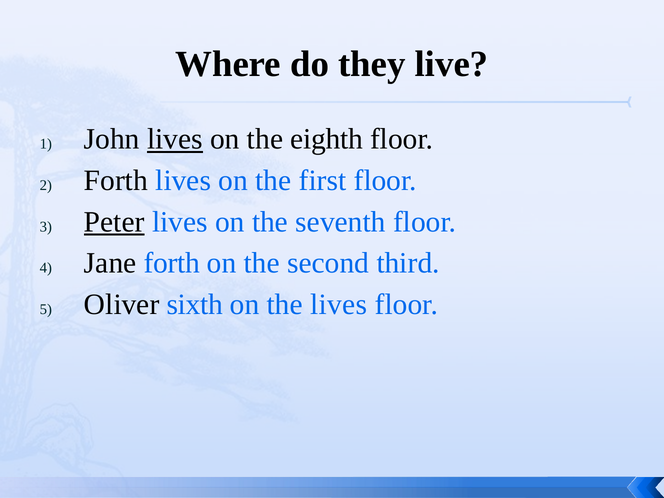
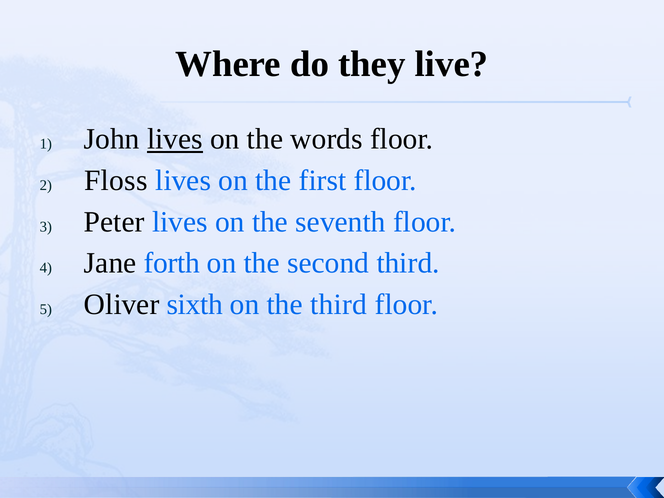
eighth: eighth -> words
Forth at (116, 181): Forth -> Floss
Peter underline: present -> none
the lives: lives -> third
